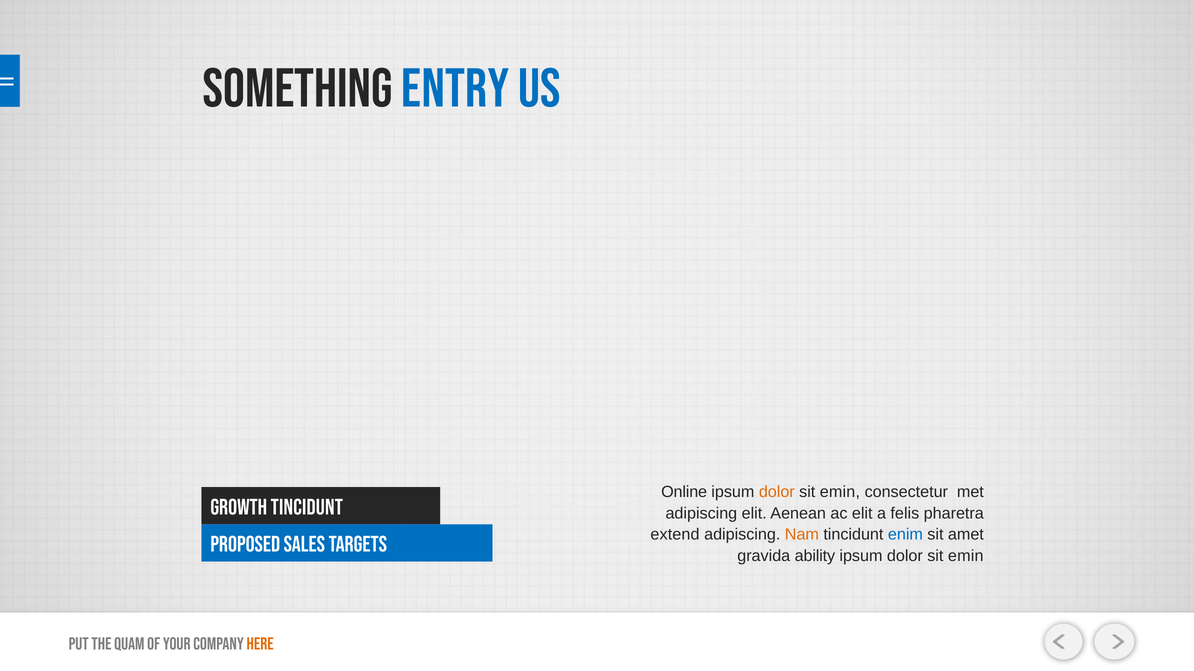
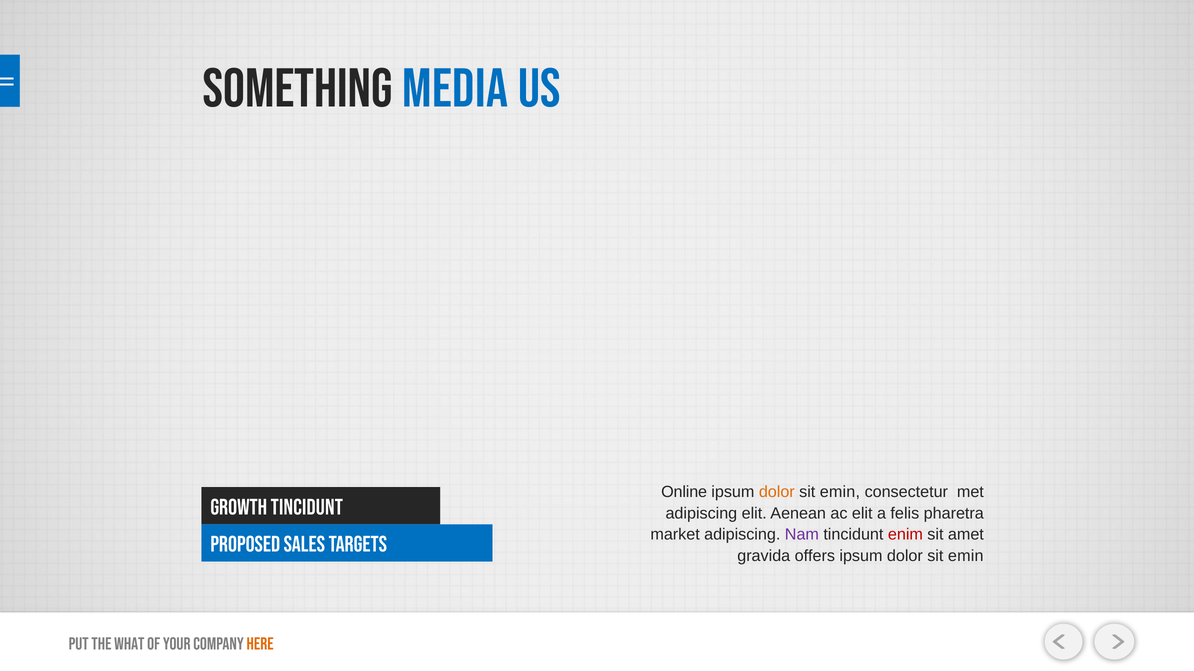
entry: entry -> media
extend: extend -> market
Nam colour: orange -> purple
enim colour: blue -> red
ability: ability -> offers
QUAM: QUAM -> WHAT
